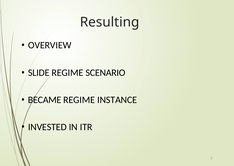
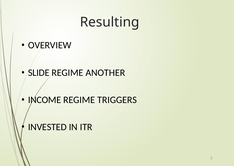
SCENARIO: SCENARIO -> ANOTHER
BECAME: BECAME -> INCOME
INSTANCE: INSTANCE -> TRIGGERS
